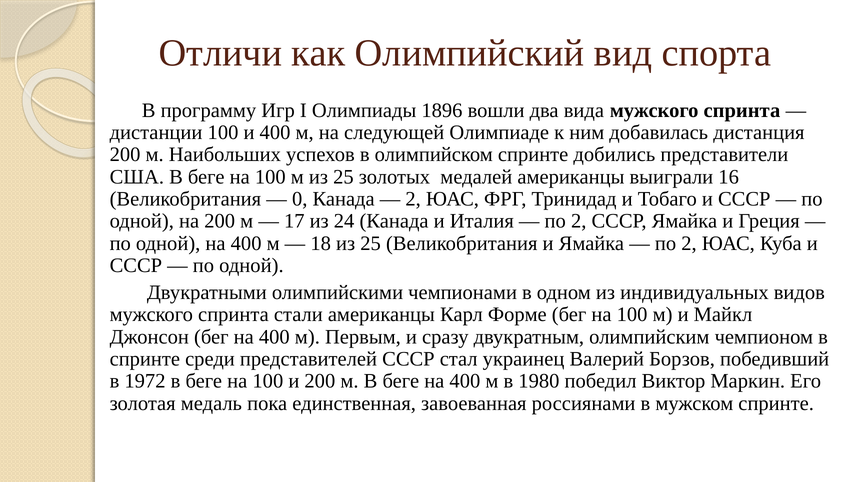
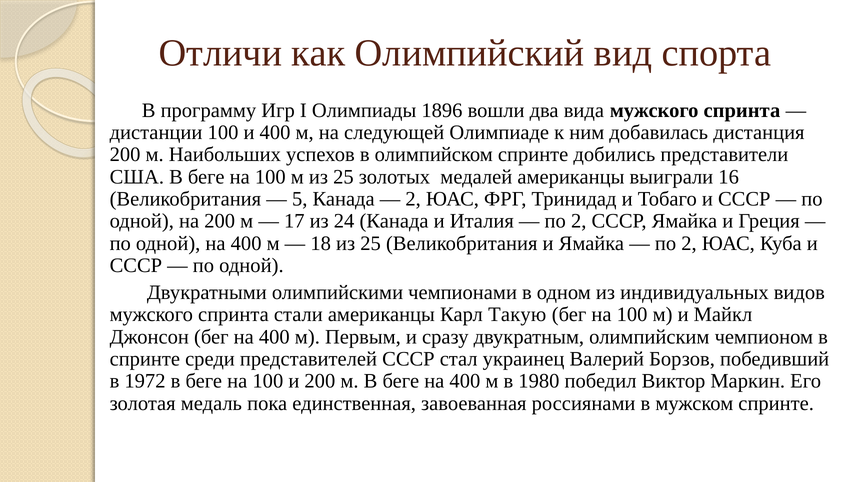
0: 0 -> 5
Форме: Форме -> Такую
